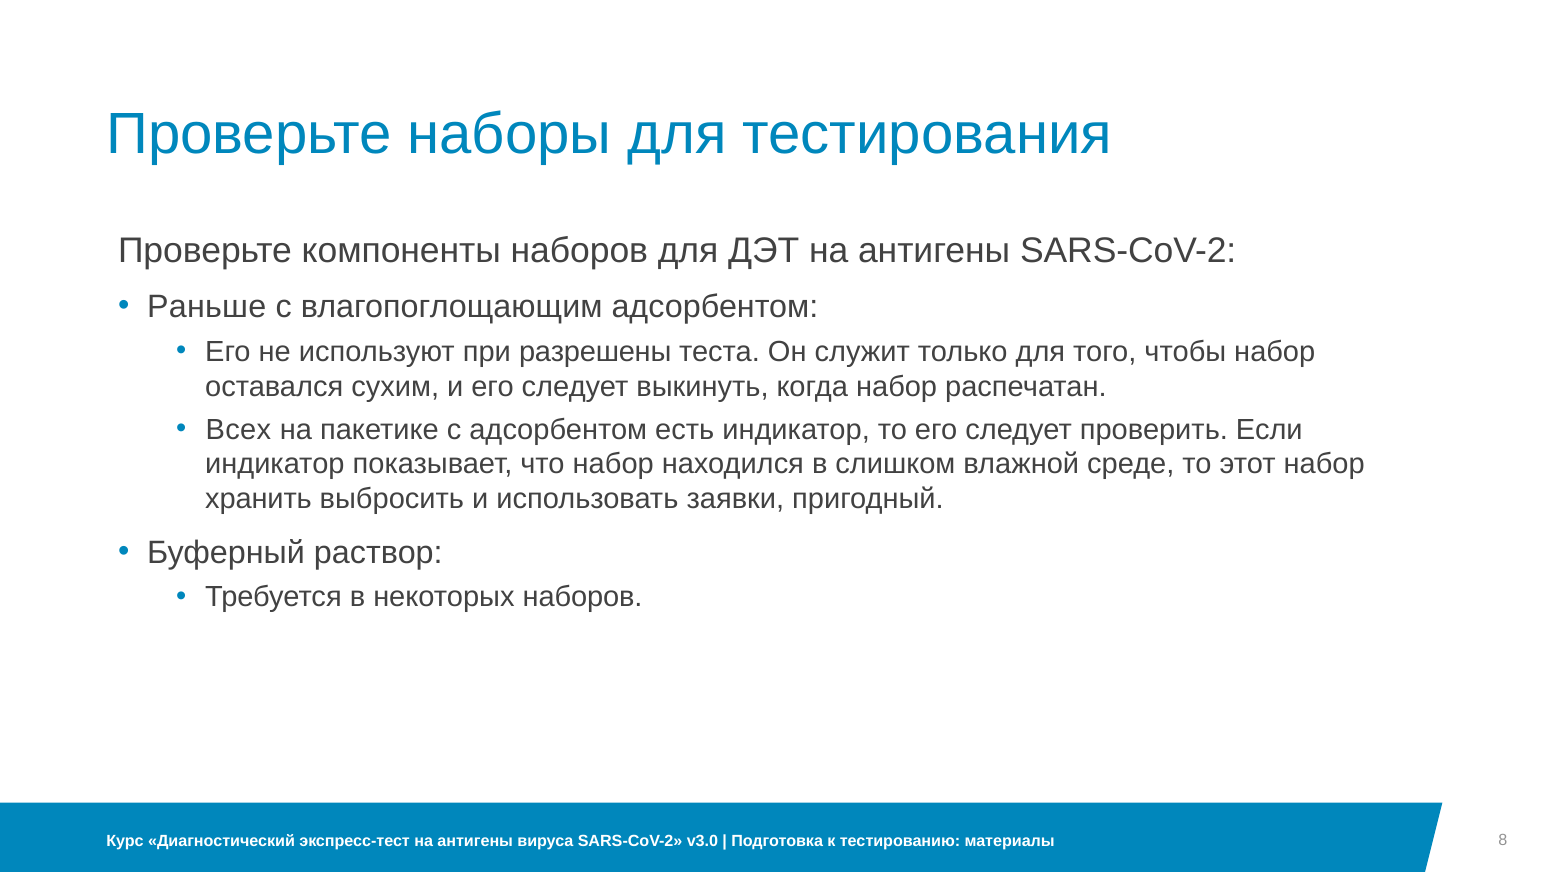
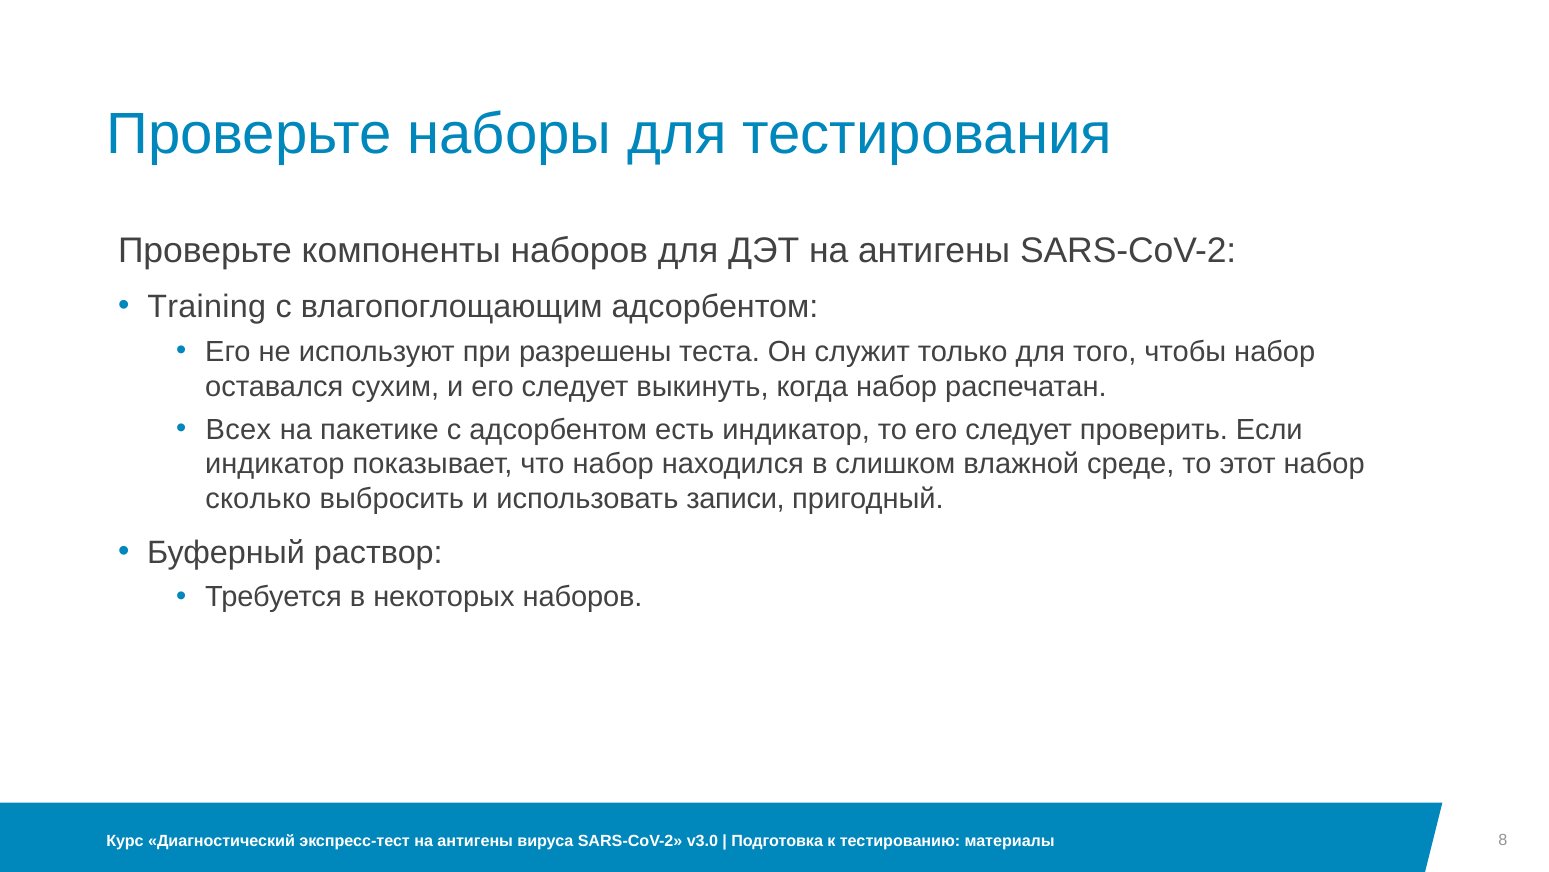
Раньше: Раньше -> Training
хранить: хранить -> сколько
заявки: заявки -> записи
